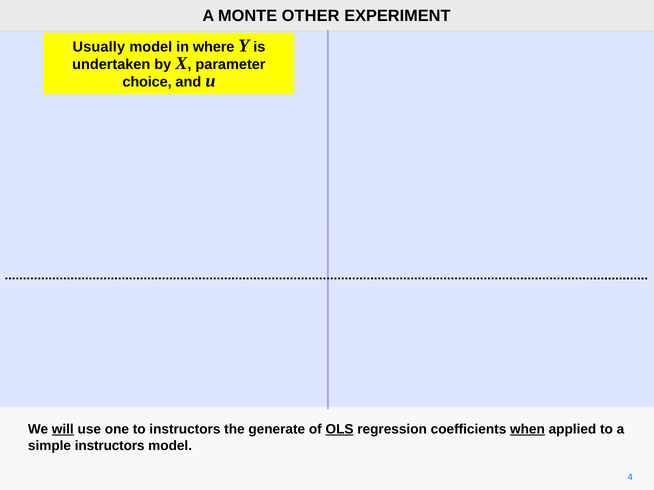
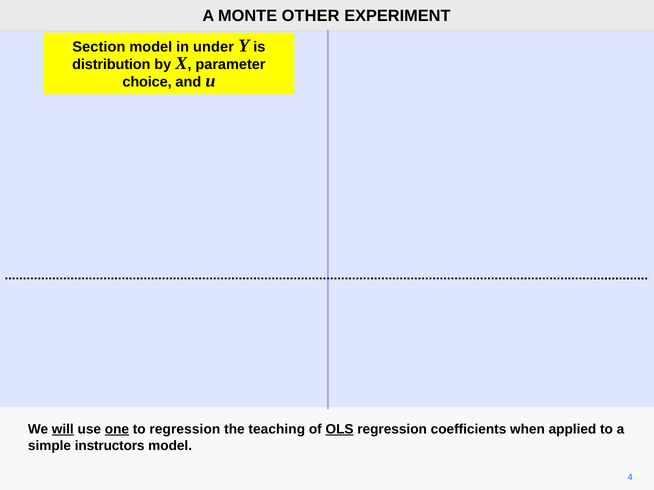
Usually: Usually -> Section
where: where -> under
undertaken: undertaken -> distribution
one underline: none -> present
to instructors: instructors -> regression
generate: generate -> teaching
when underline: present -> none
